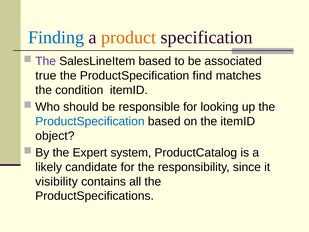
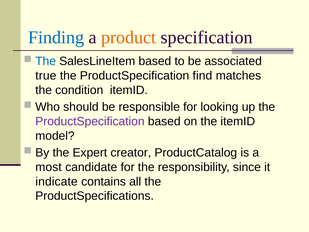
The at (46, 61) colour: purple -> blue
ProductSpecification at (90, 121) colour: blue -> purple
object: object -> model
system: system -> creator
likely: likely -> most
visibility: visibility -> indicate
